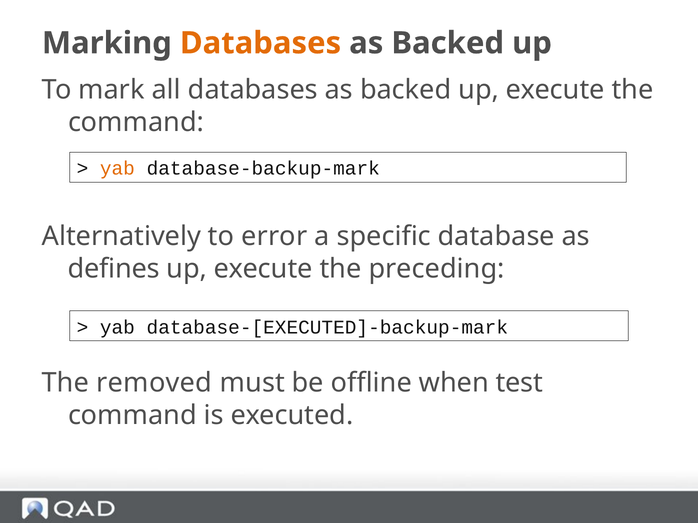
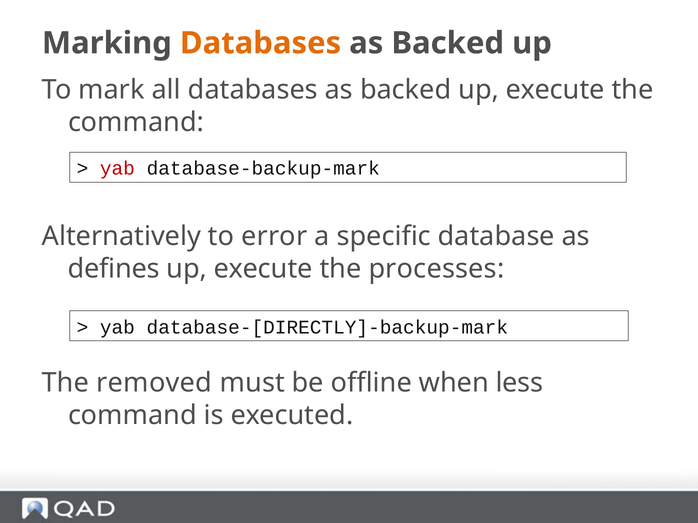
yab at (117, 169) colour: orange -> red
preceding: preceding -> processes
database-[EXECUTED]-backup-mark: database-[EXECUTED]-backup-mark -> database-[DIRECTLY]-backup-mark
test: test -> less
